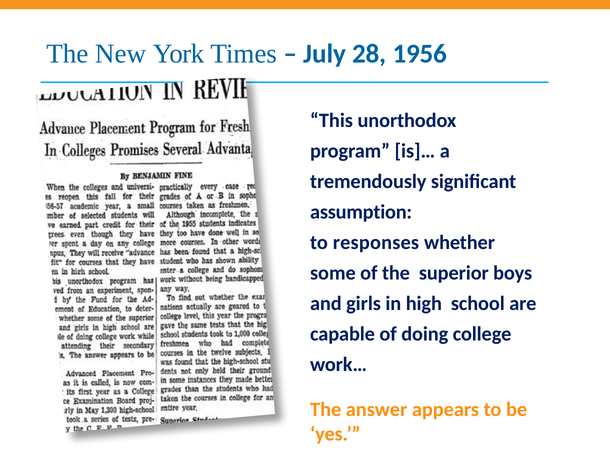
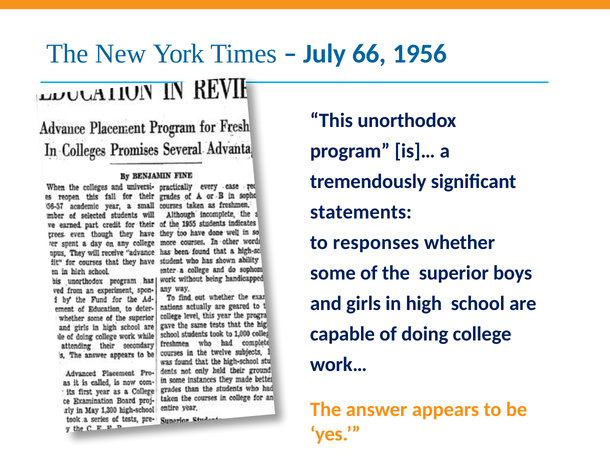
28: 28 -> 66
assumption: assumption -> statements
